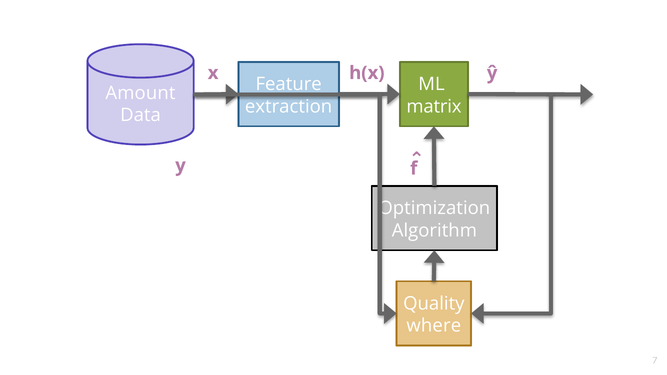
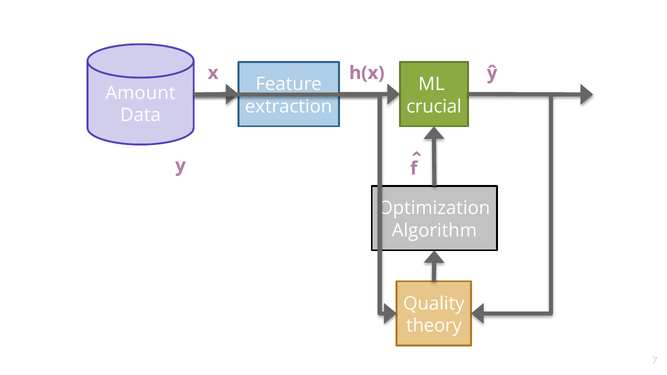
matrix: matrix -> crucial
where: where -> theory
